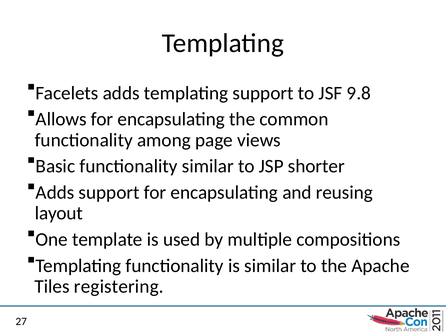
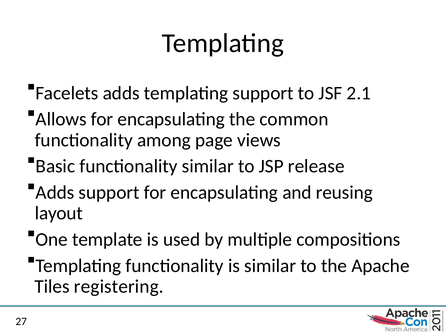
9.8: 9.8 -> 2.1
shorter: shorter -> release
